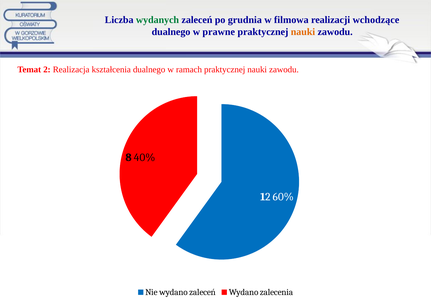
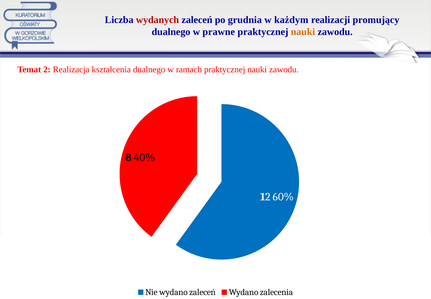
wydanych colour: green -> red
filmowa: filmowa -> każdym
wchodzące: wchodzące -> promujący
